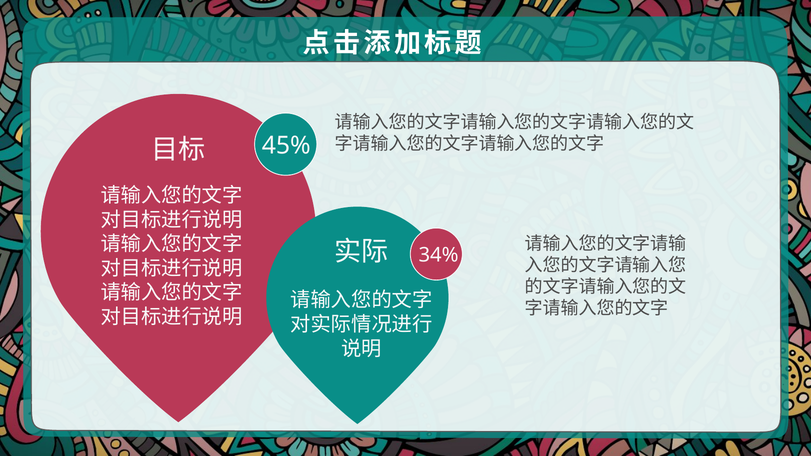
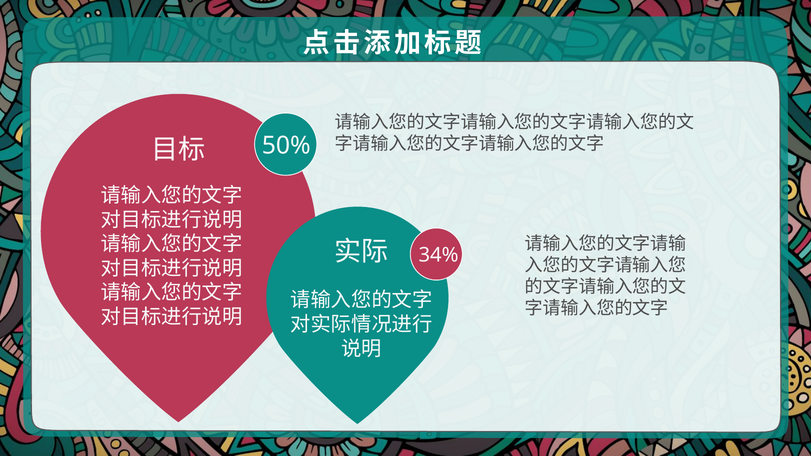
45%: 45% -> 50%
